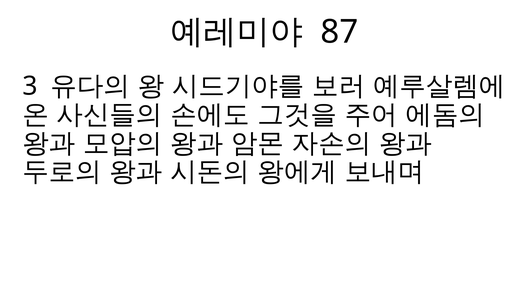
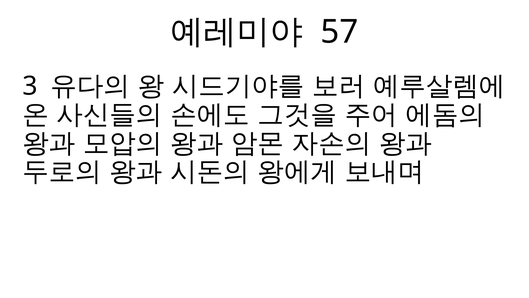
87: 87 -> 57
